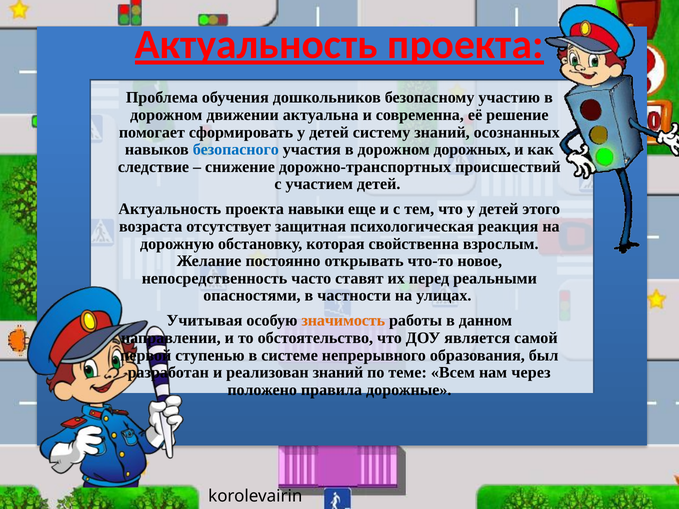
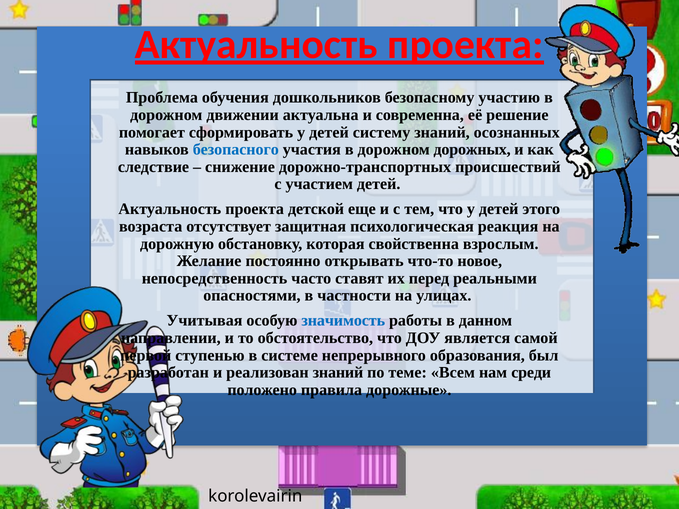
навыки: навыки -> детской
значимость colour: orange -> blue
через: через -> среди
